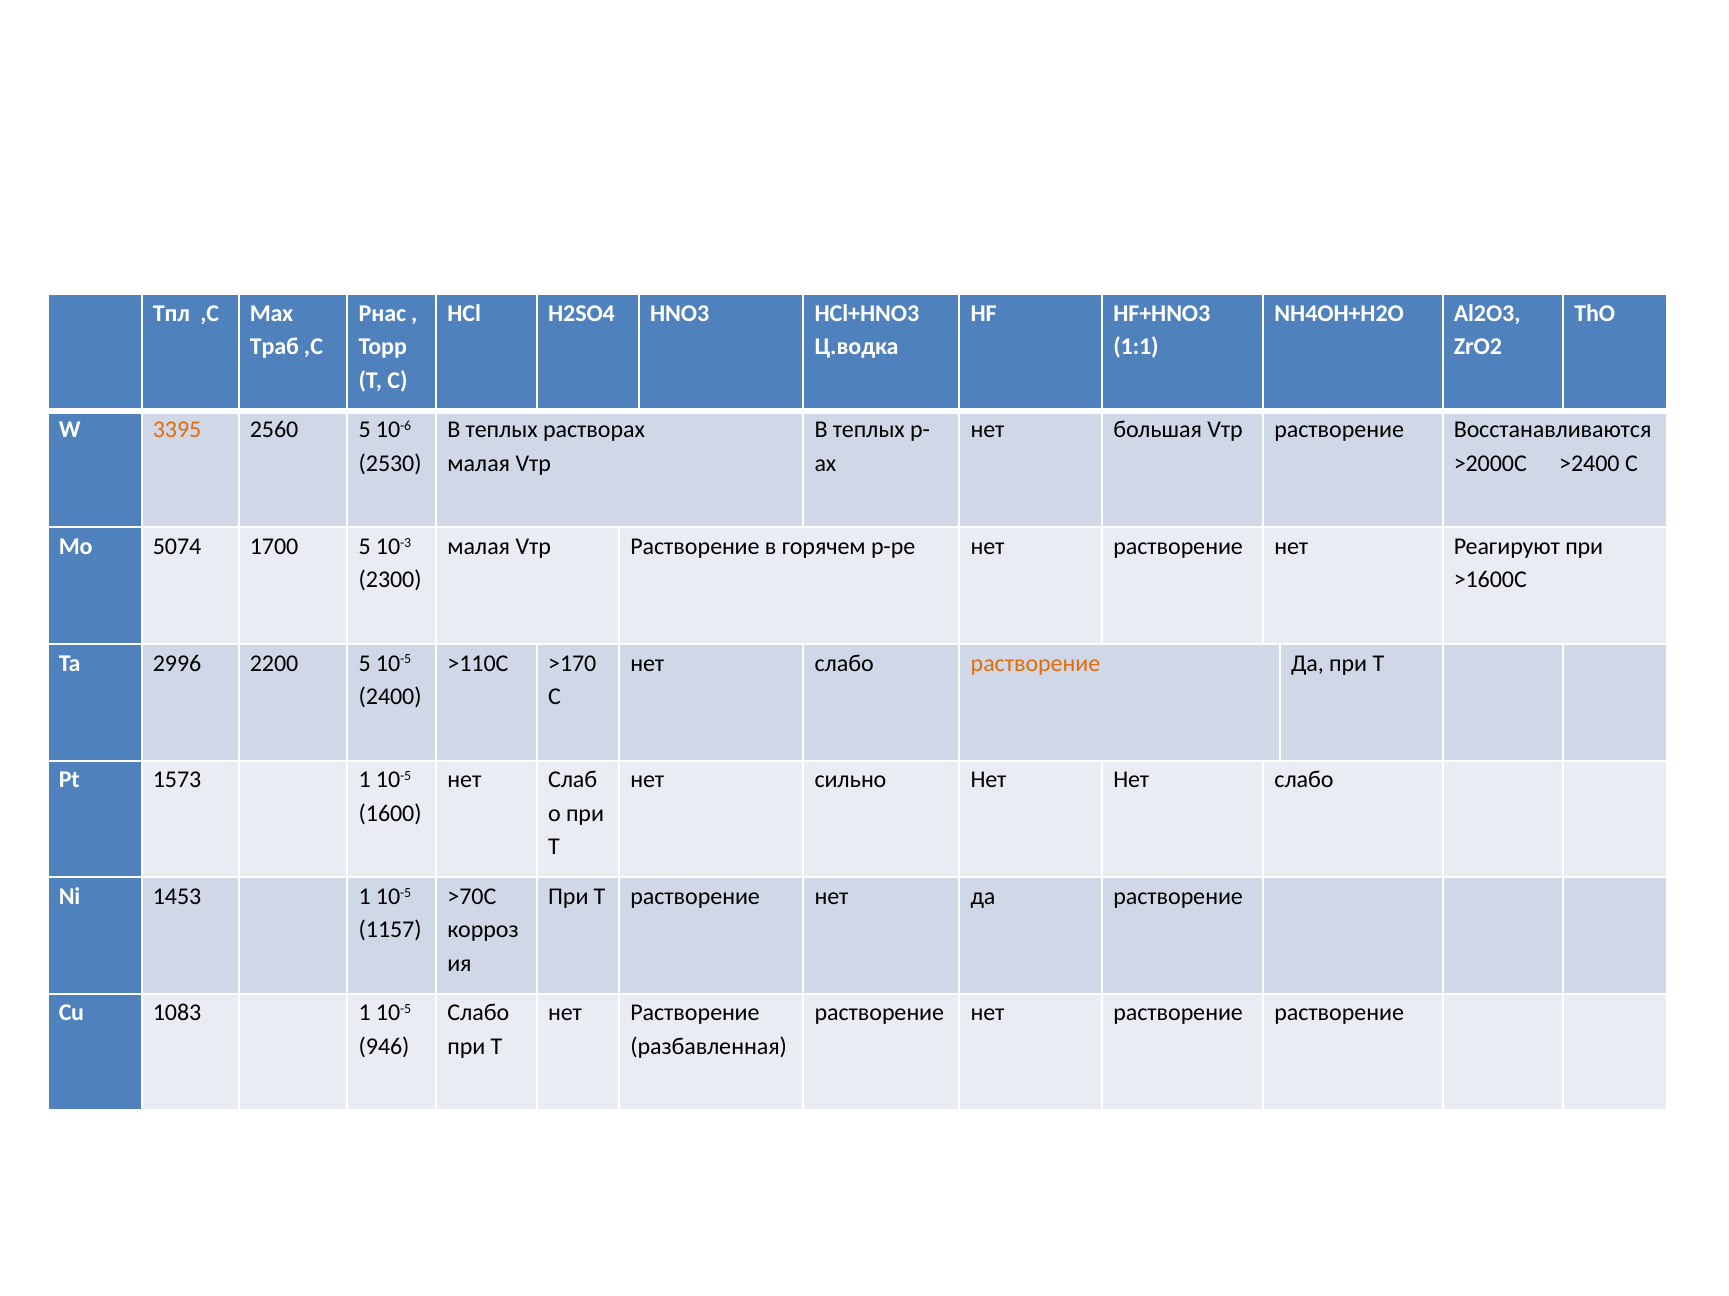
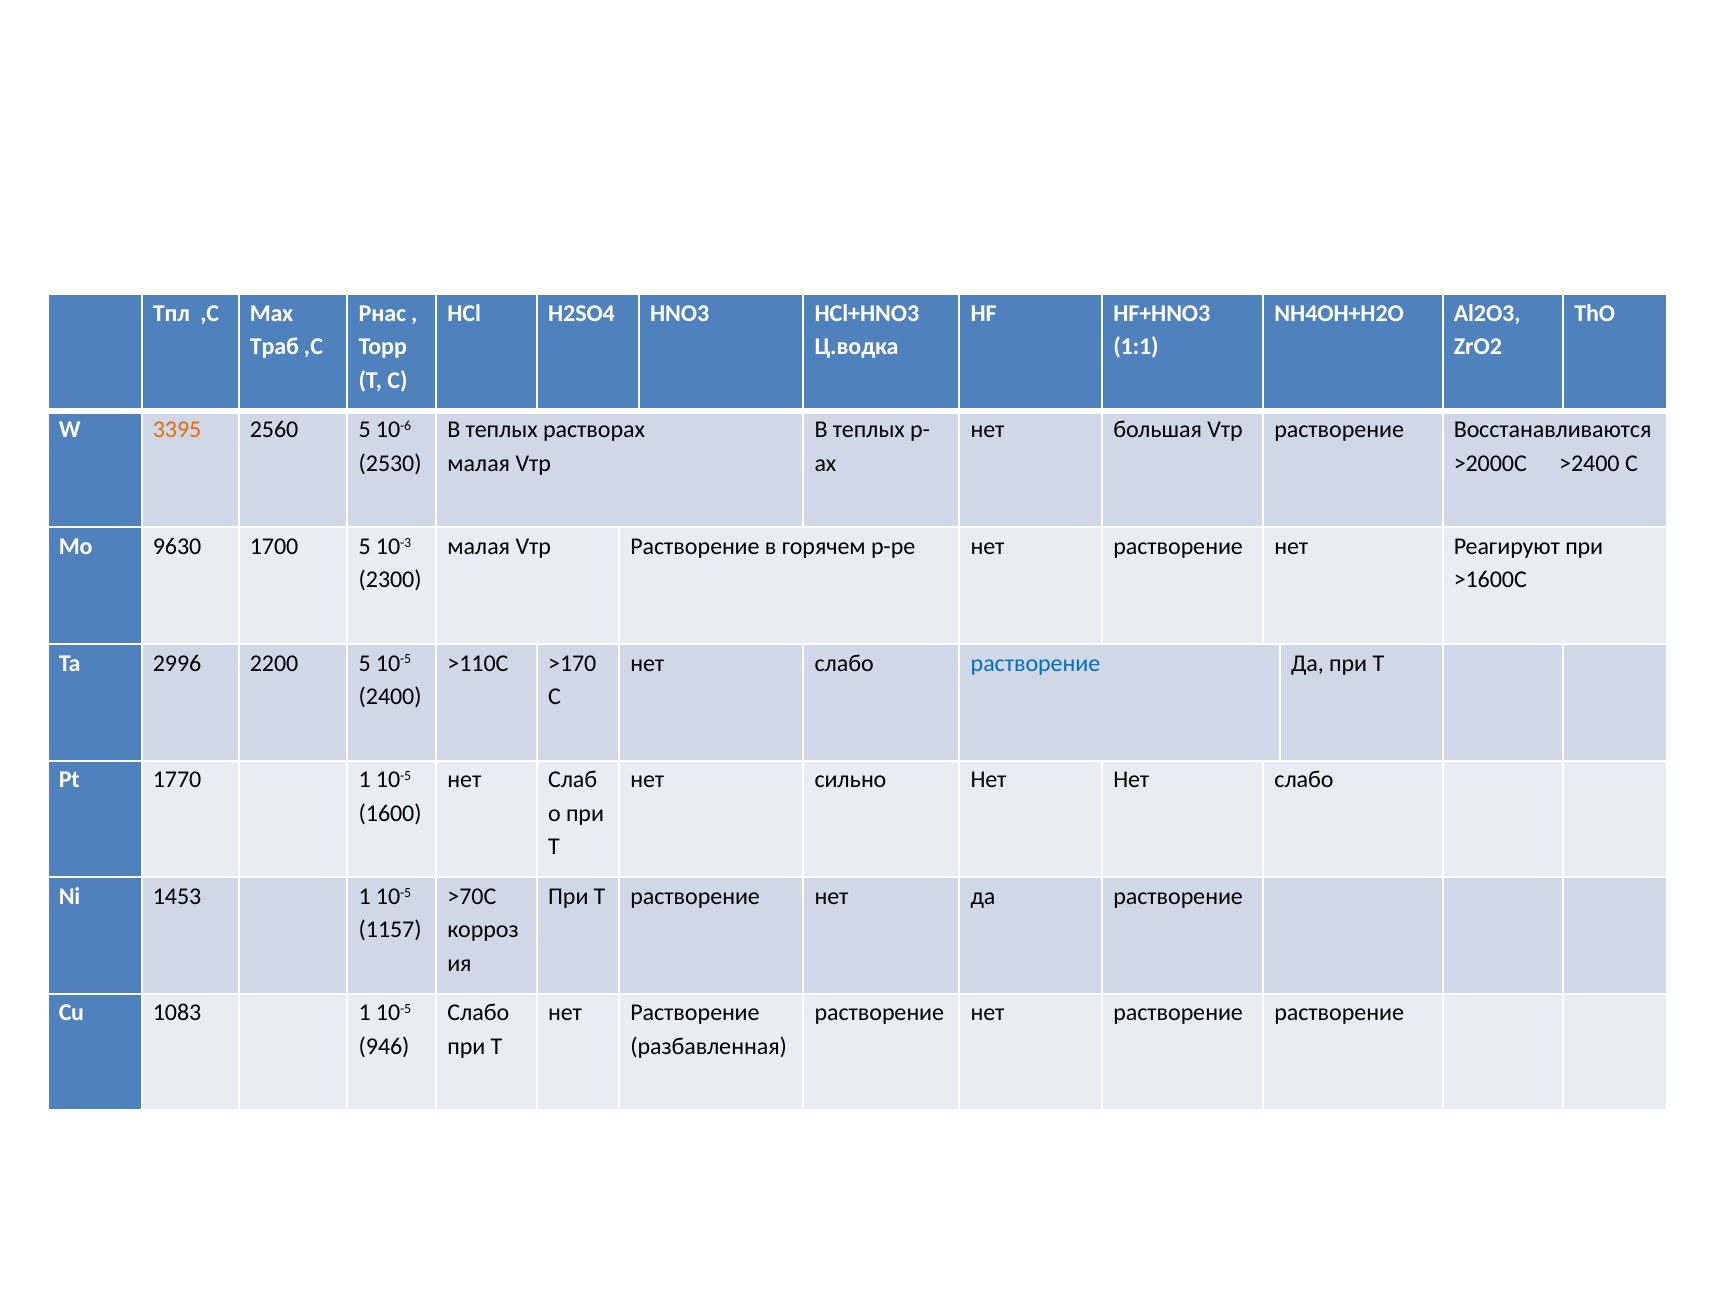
5074: 5074 -> 9630
растворение at (1035, 664) colour: orange -> blue
1573: 1573 -> 1770
